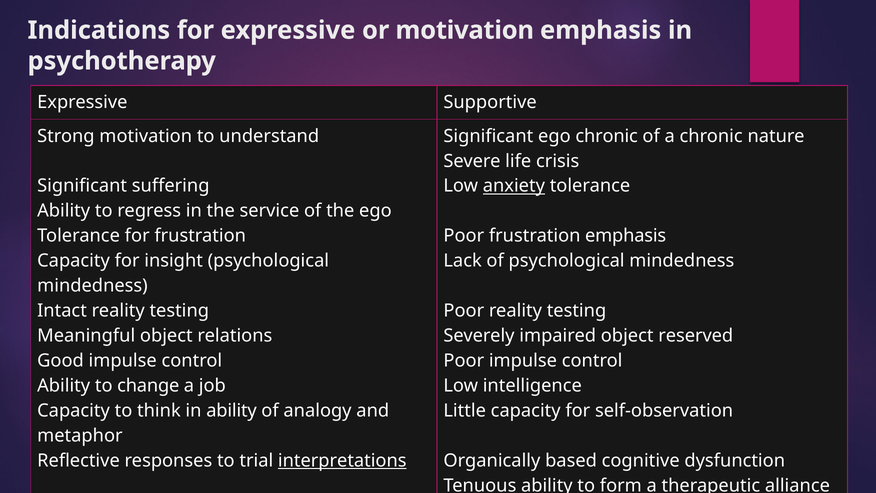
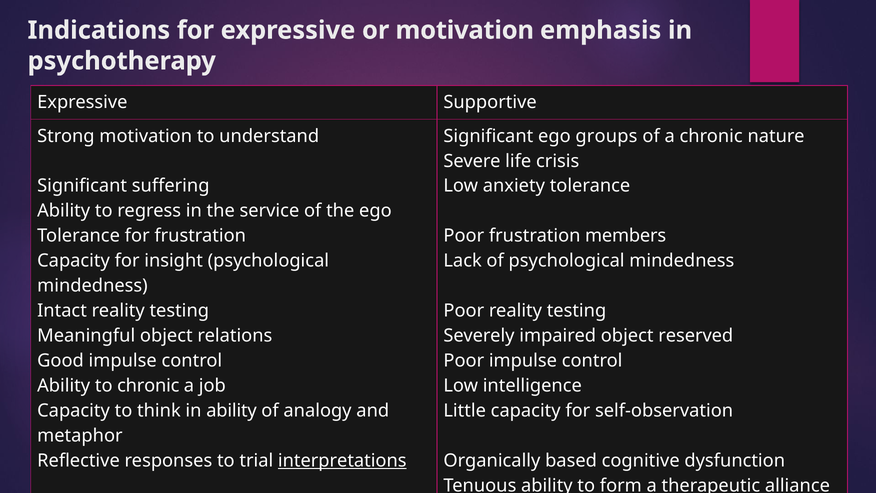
ego chronic: chronic -> groups
anxiety underline: present -> none
frustration emphasis: emphasis -> members
to change: change -> chronic
